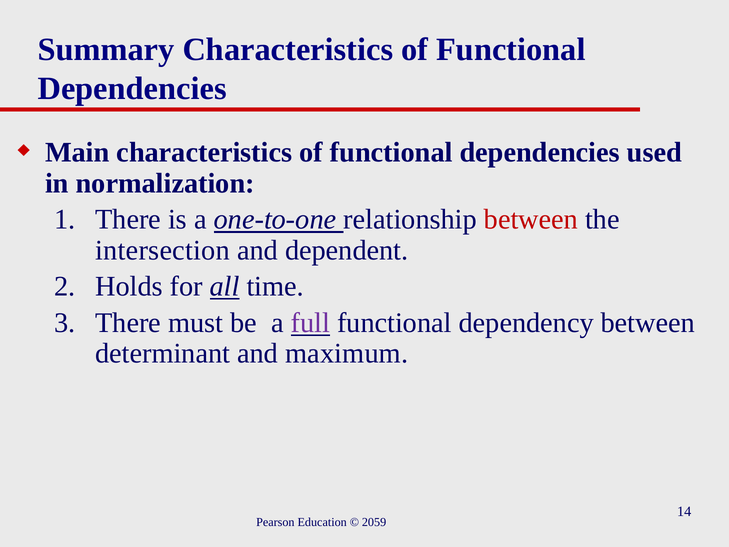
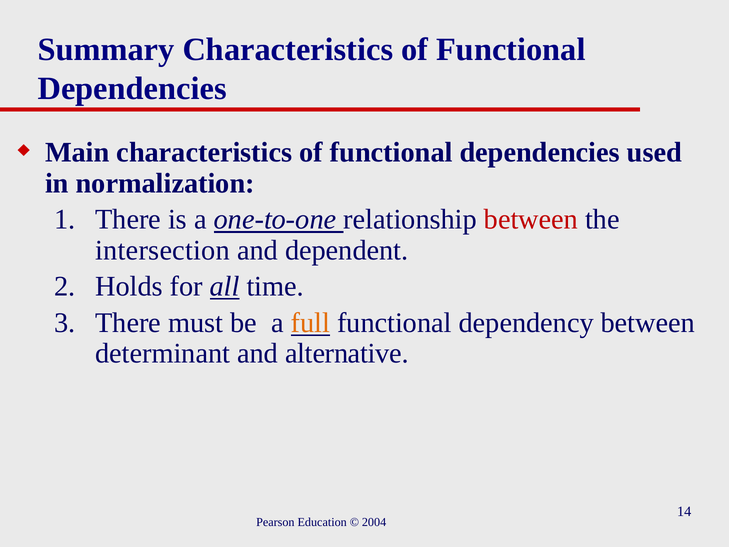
full colour: purple -> orange
maximum: maximum -> alternative
2059: 2059 -> 2004
